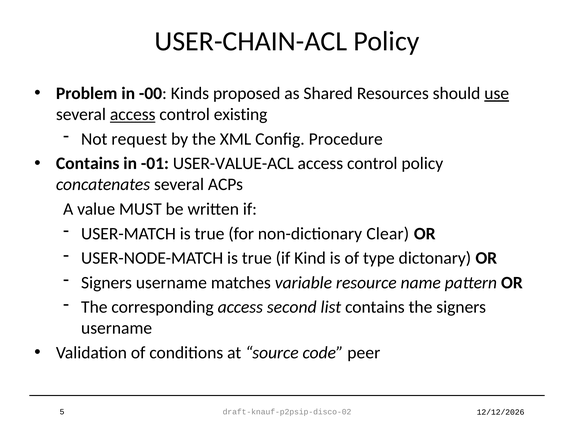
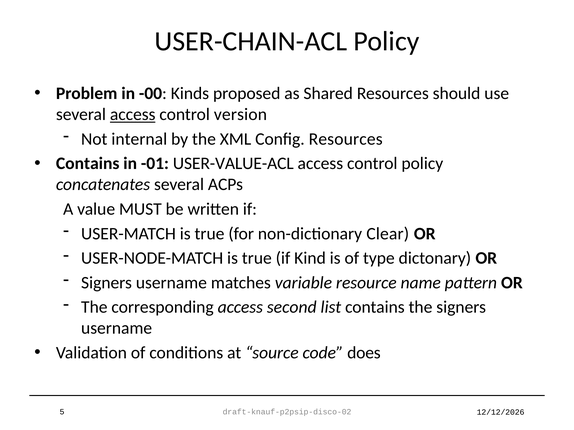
use underline: present -> none
existing: existing -> version
request: request -> internal
Config Procedure: Procedure -> Resources
peer: peer -> does
